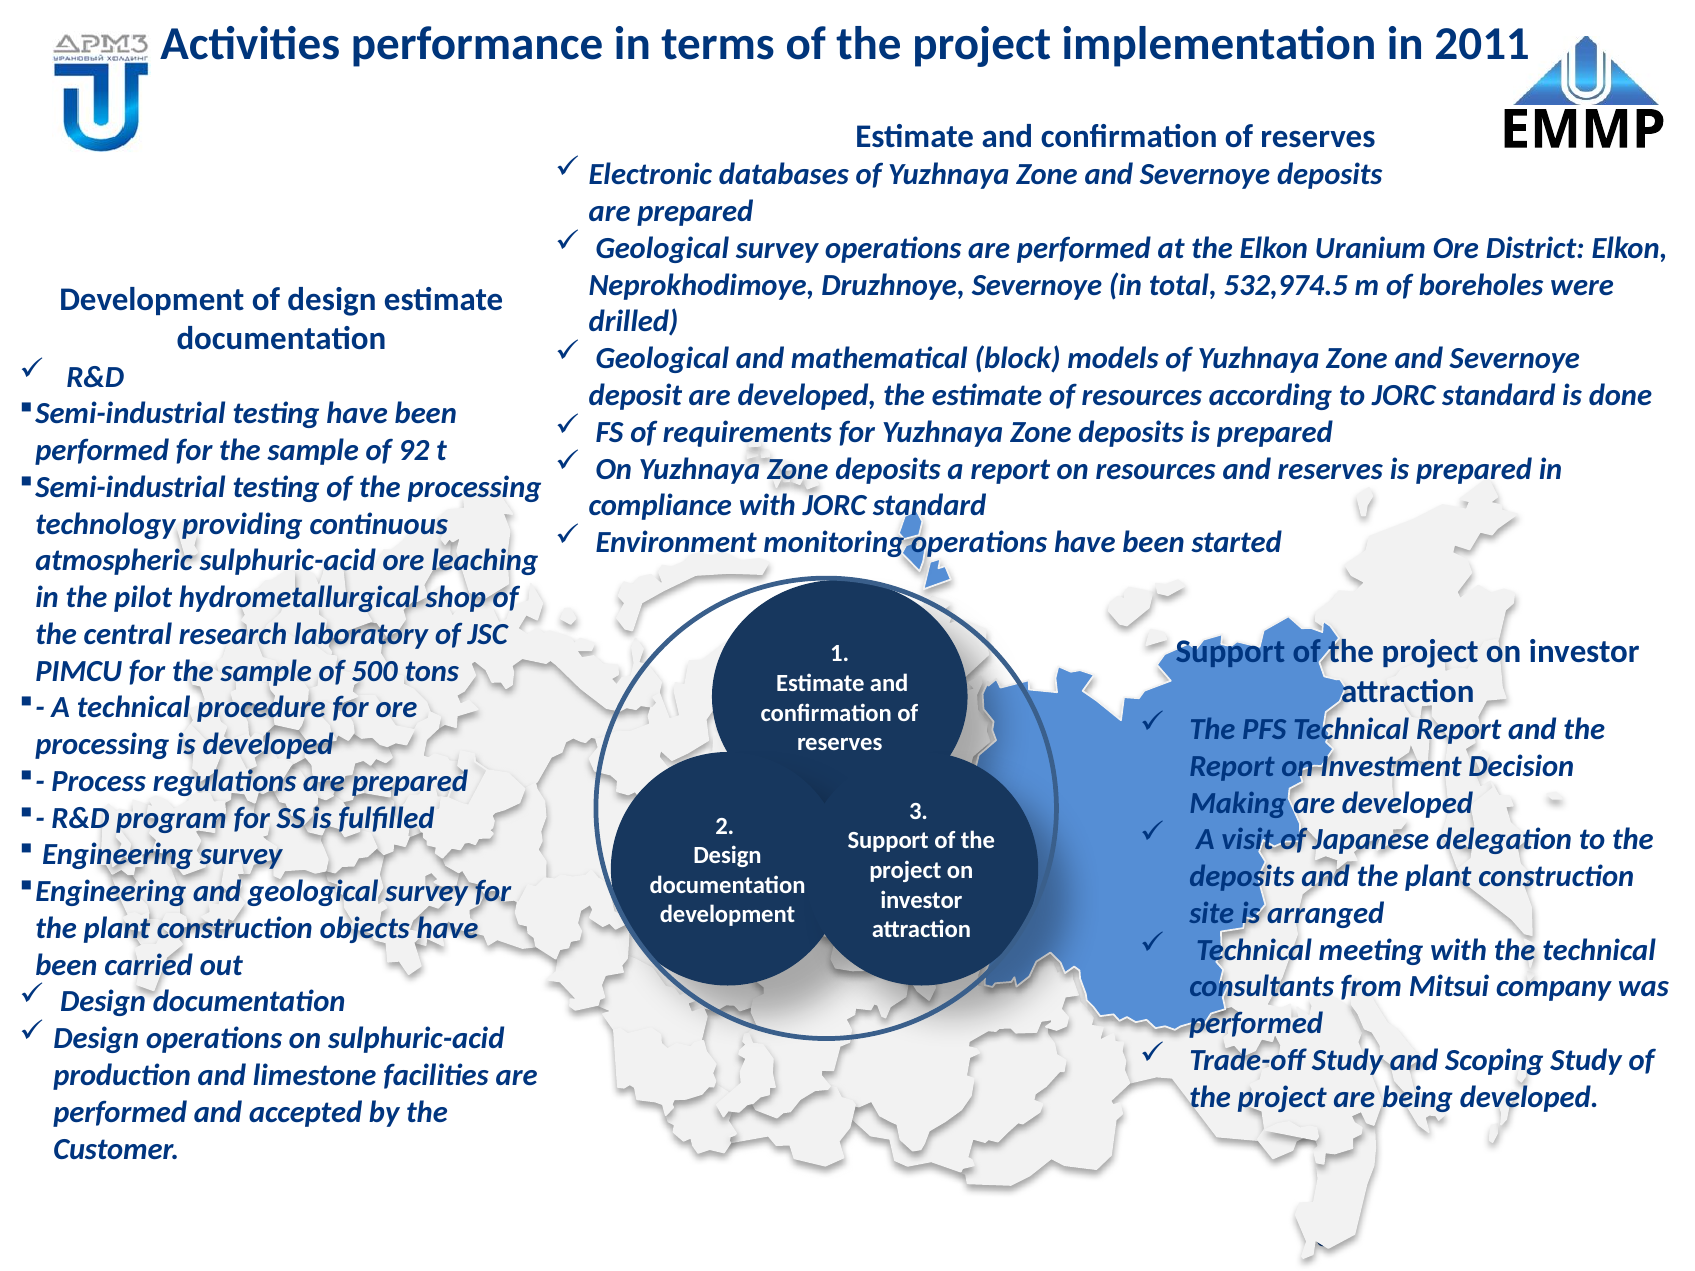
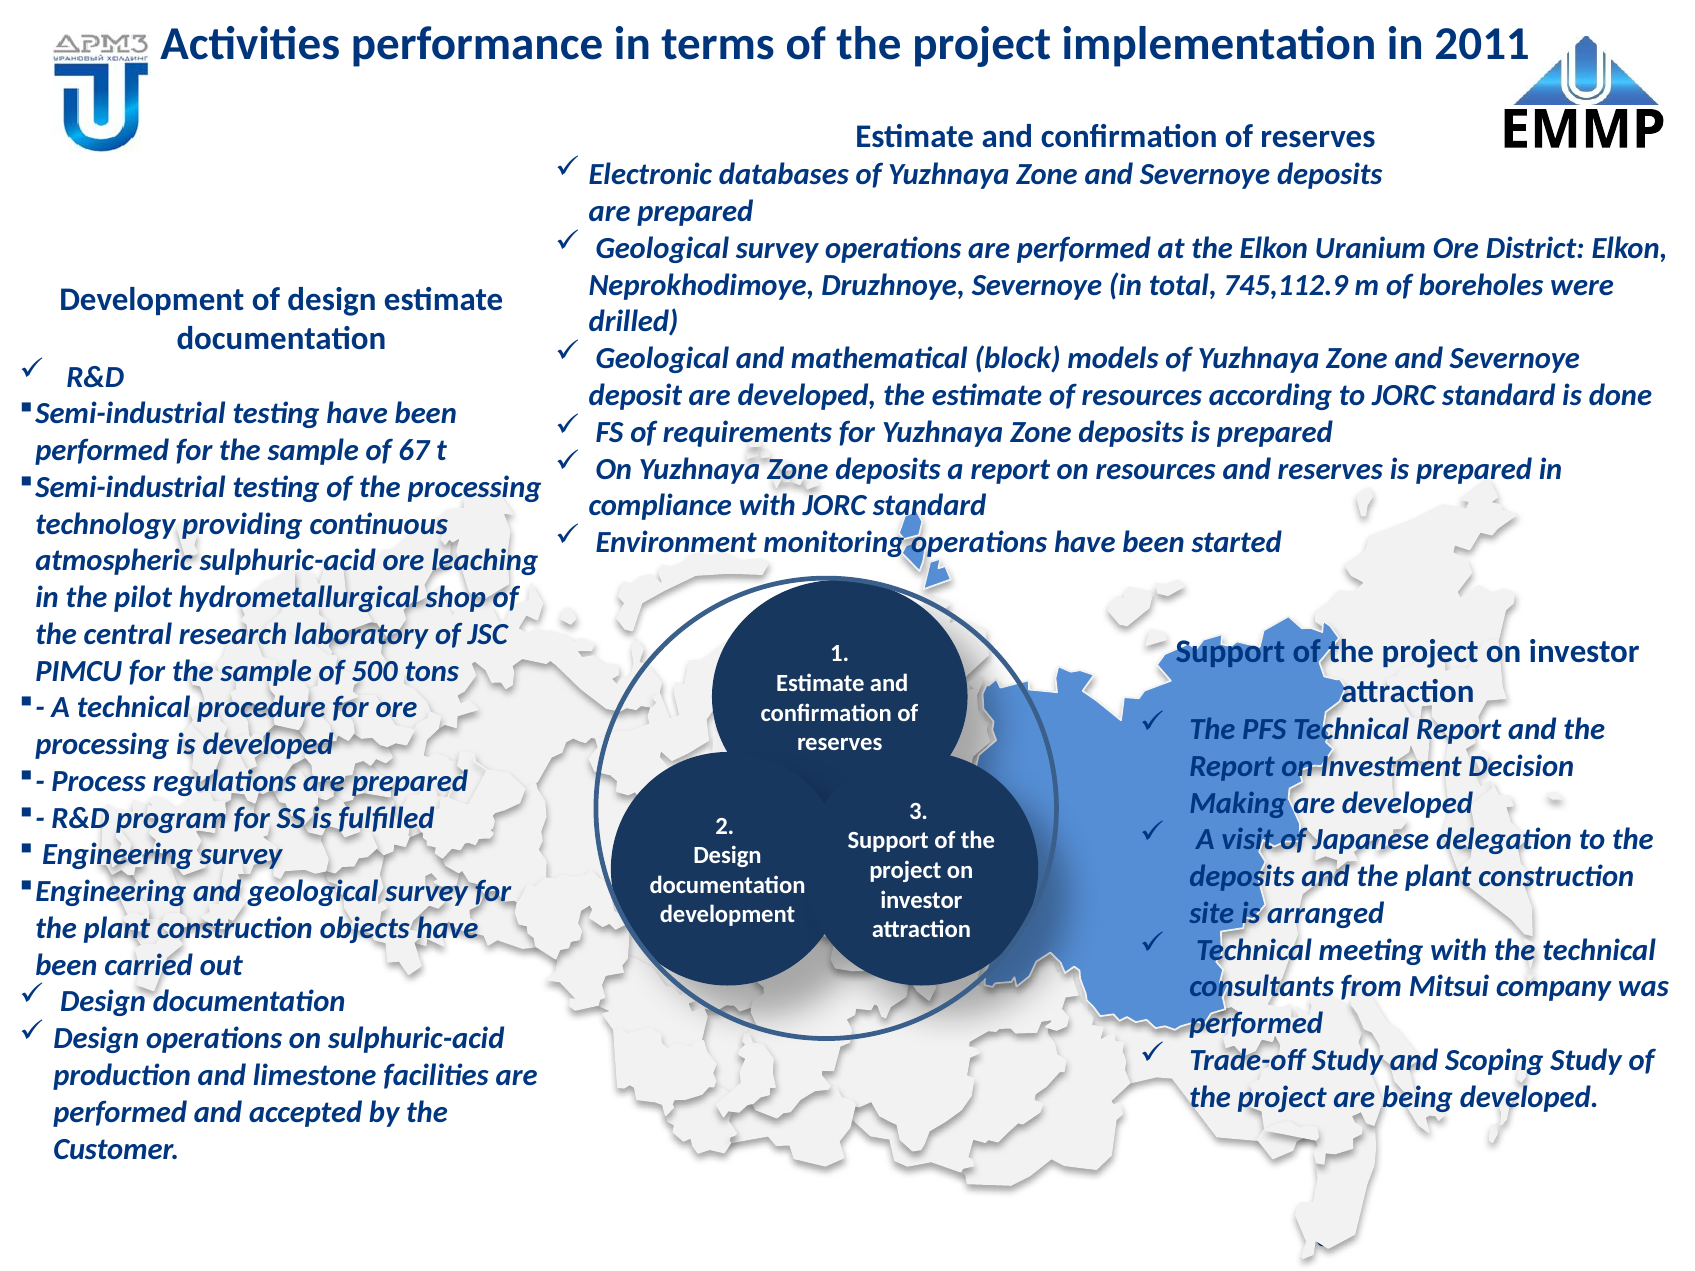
532,974.5: 532,974.5 -> 745,112.9
92: 92 -> 67
